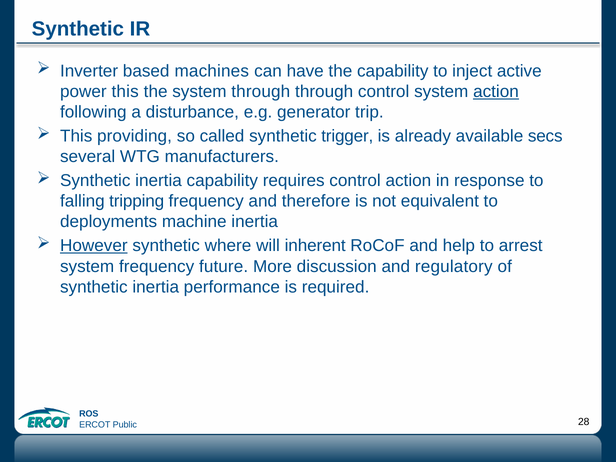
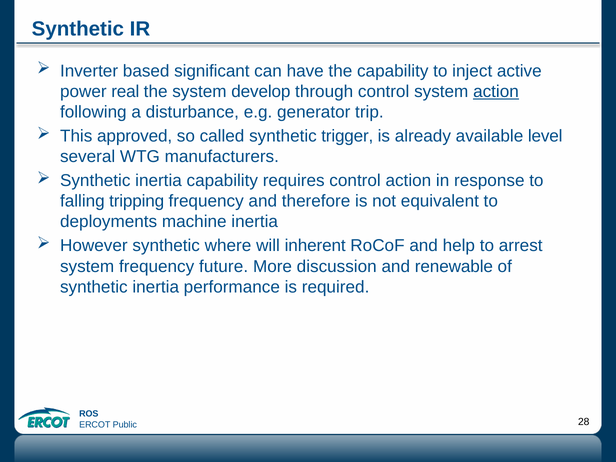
machines: machines -> significant
power this: this -> real
system through: through -> develop
providing: providing -> approved
secs: secs -> level
However underline: present -> none
regulatory: regulatory -> renewable
